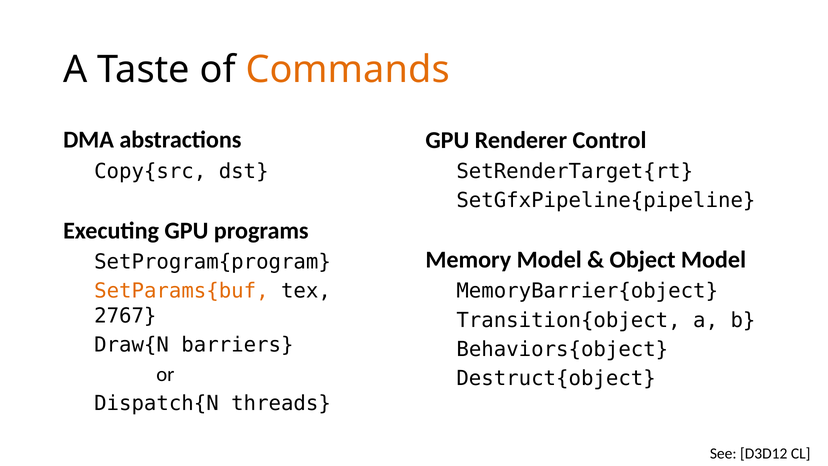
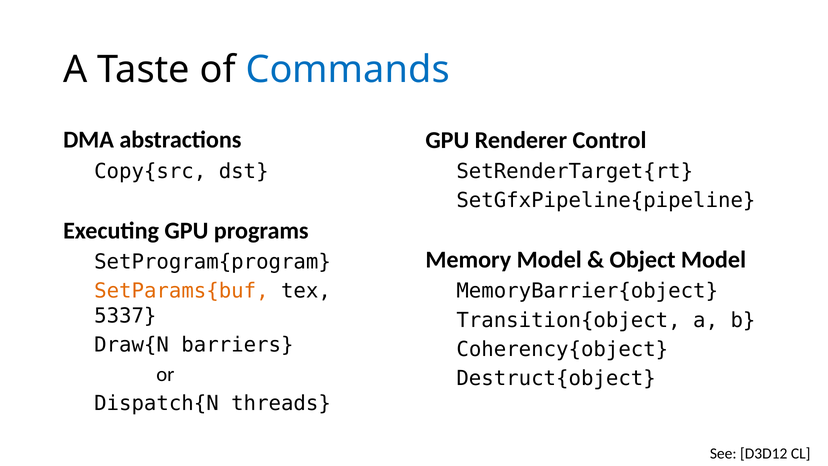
Commands colour: orange -> blue
2767: 2767 -> 5337
Behaviors{object: Behaviors{object -> Coherency{object
